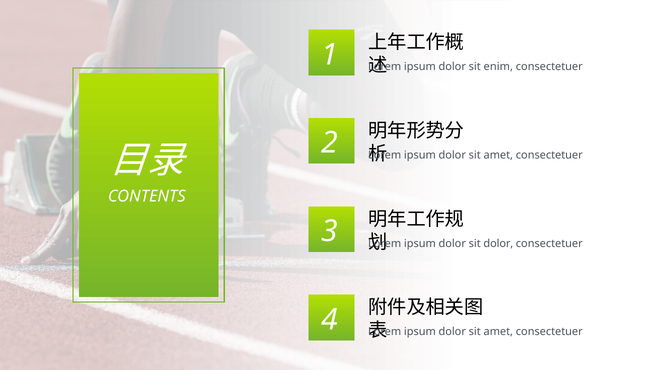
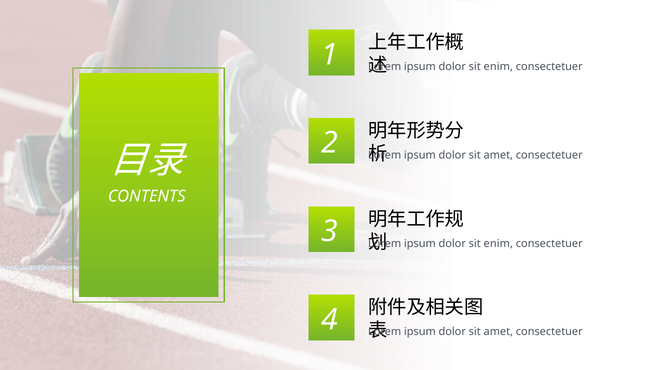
dolor at (498, 244): dolor -> enim
